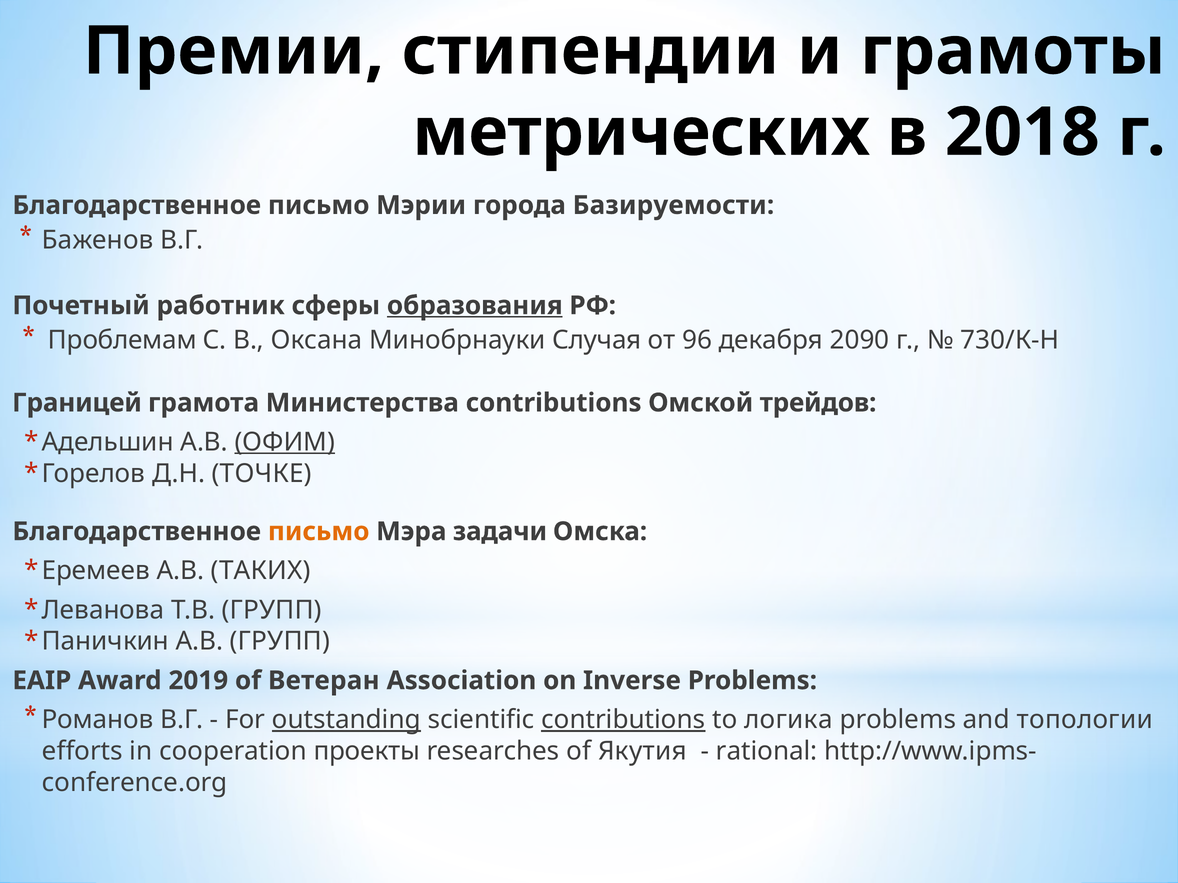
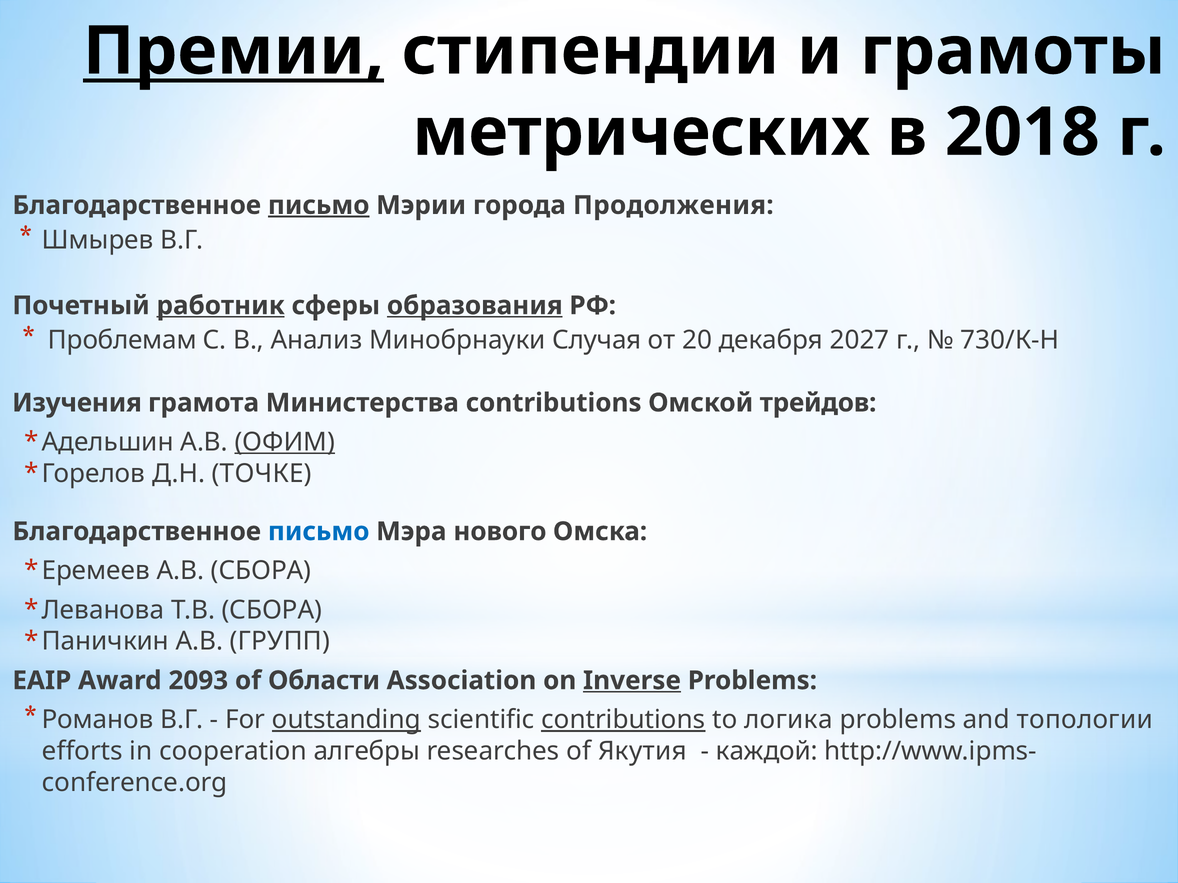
Премии underline: none -> present
письмо at (319, 205) underline: none -> present
Базируемости: Базируемости -> Продолжения
Баженов: Баженов -> Шмырев
работник underline: none -> present
Оксана: Оксана -> Анализ
96: 96 -> 20
2090: 2090 -> 2027
Границей: Границей -> Изучения
письмо at (319, 532) colour: orange -> blue
задачи: задачи -> нового
А.В ТАКИХ: ТАКИХ -> СБОРА
Т.В ГРУПП: ГРУПП -> СБОРА
2019: 2019 -> 2093
Ветеран: Ветеран -> Области
Inverse underline: none -> present
проекты: проекты -> алгебры
rational: rational -> каждой
